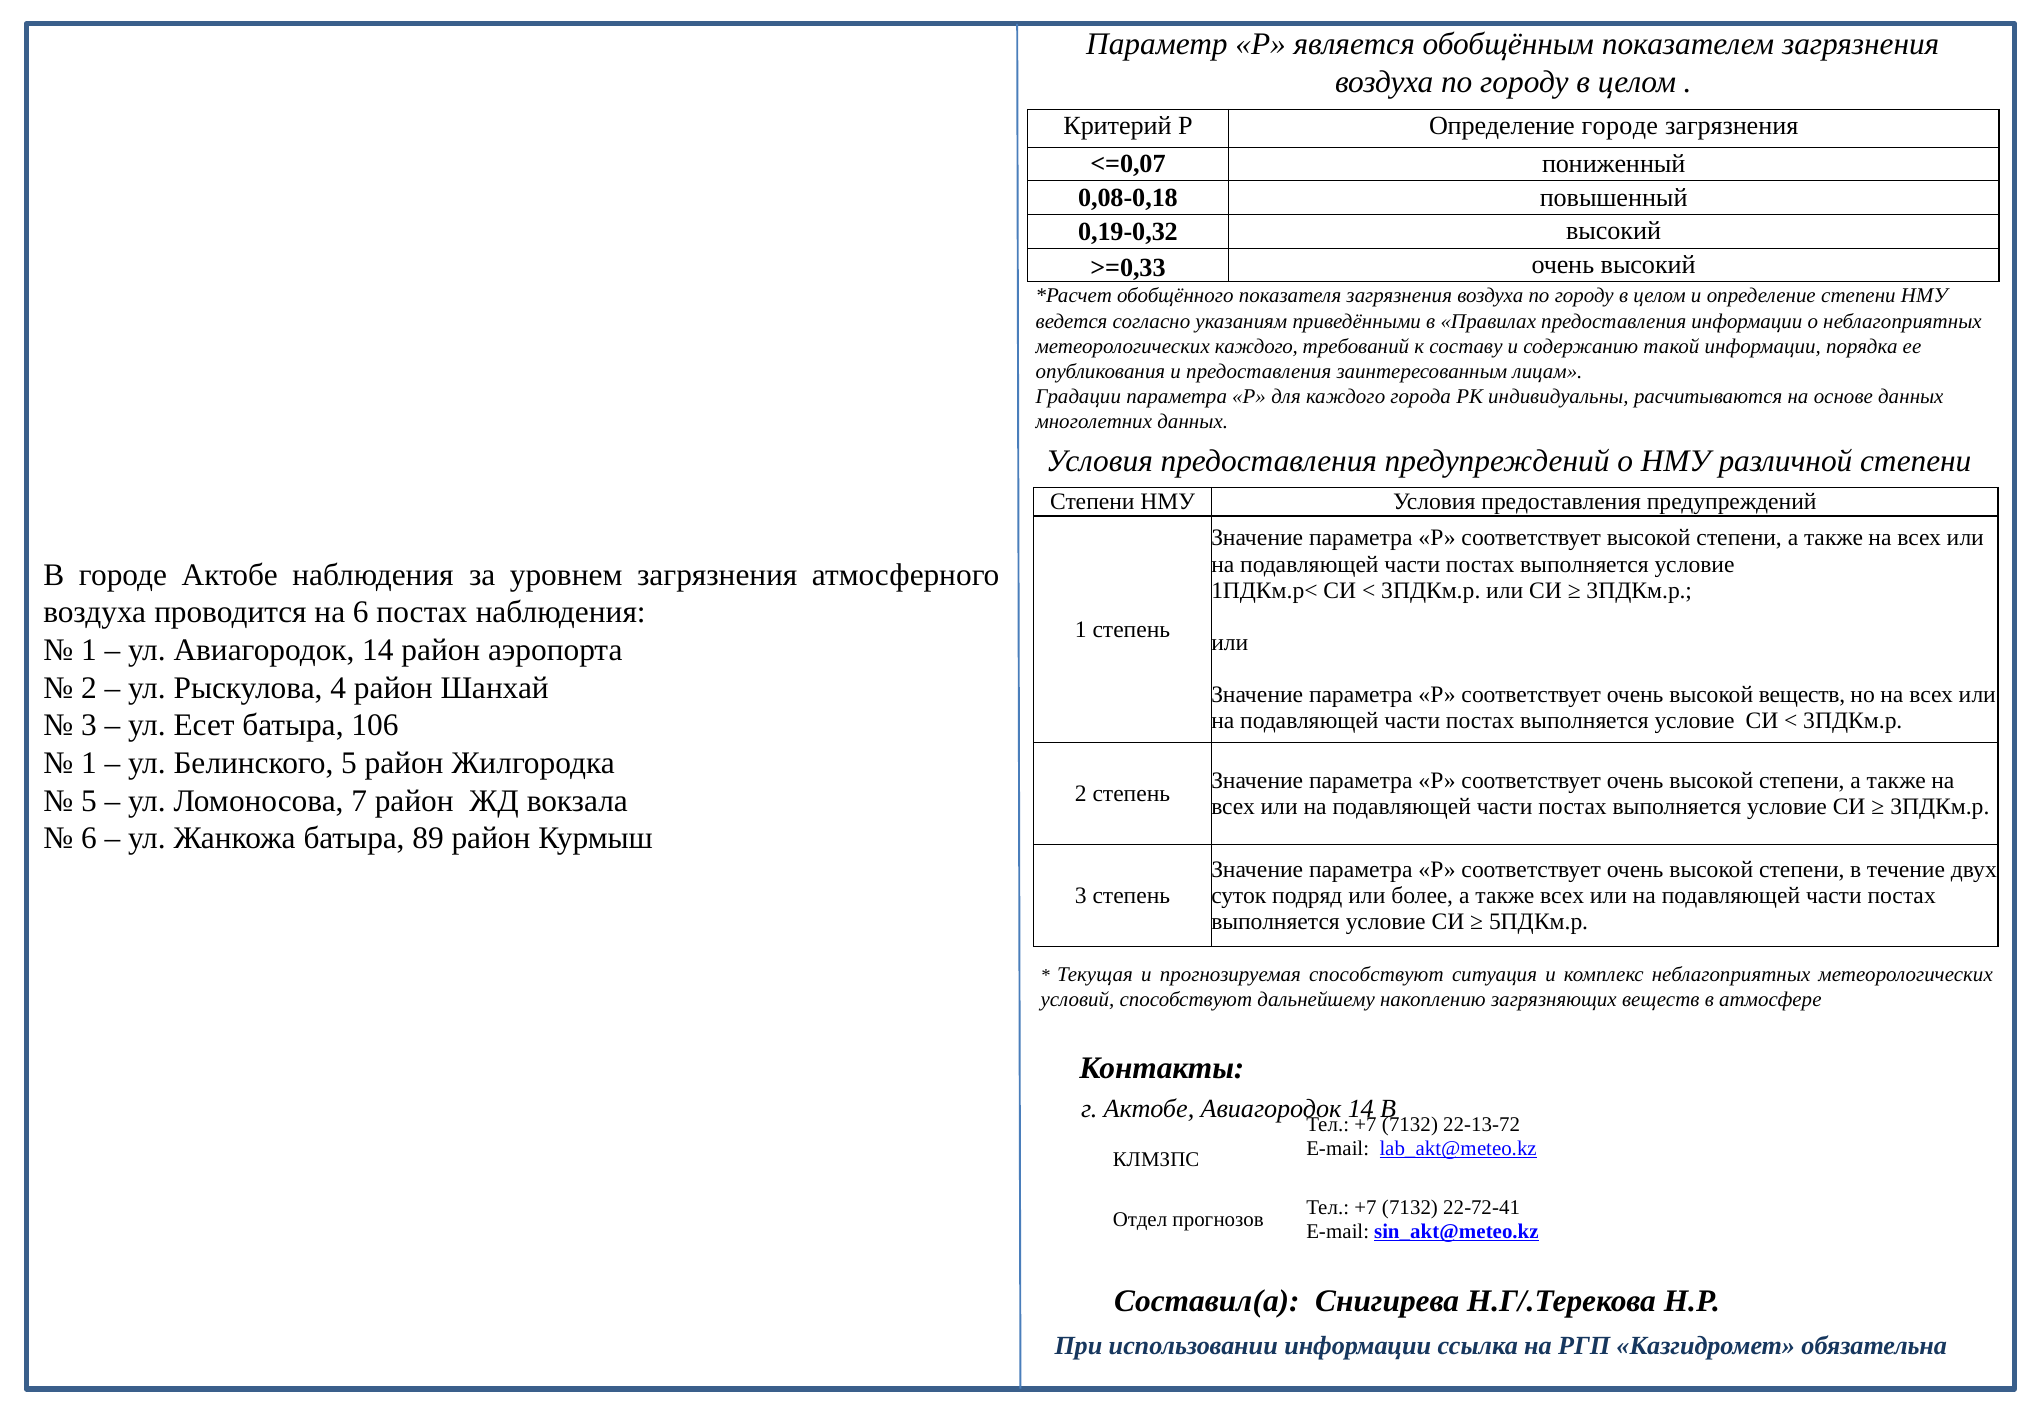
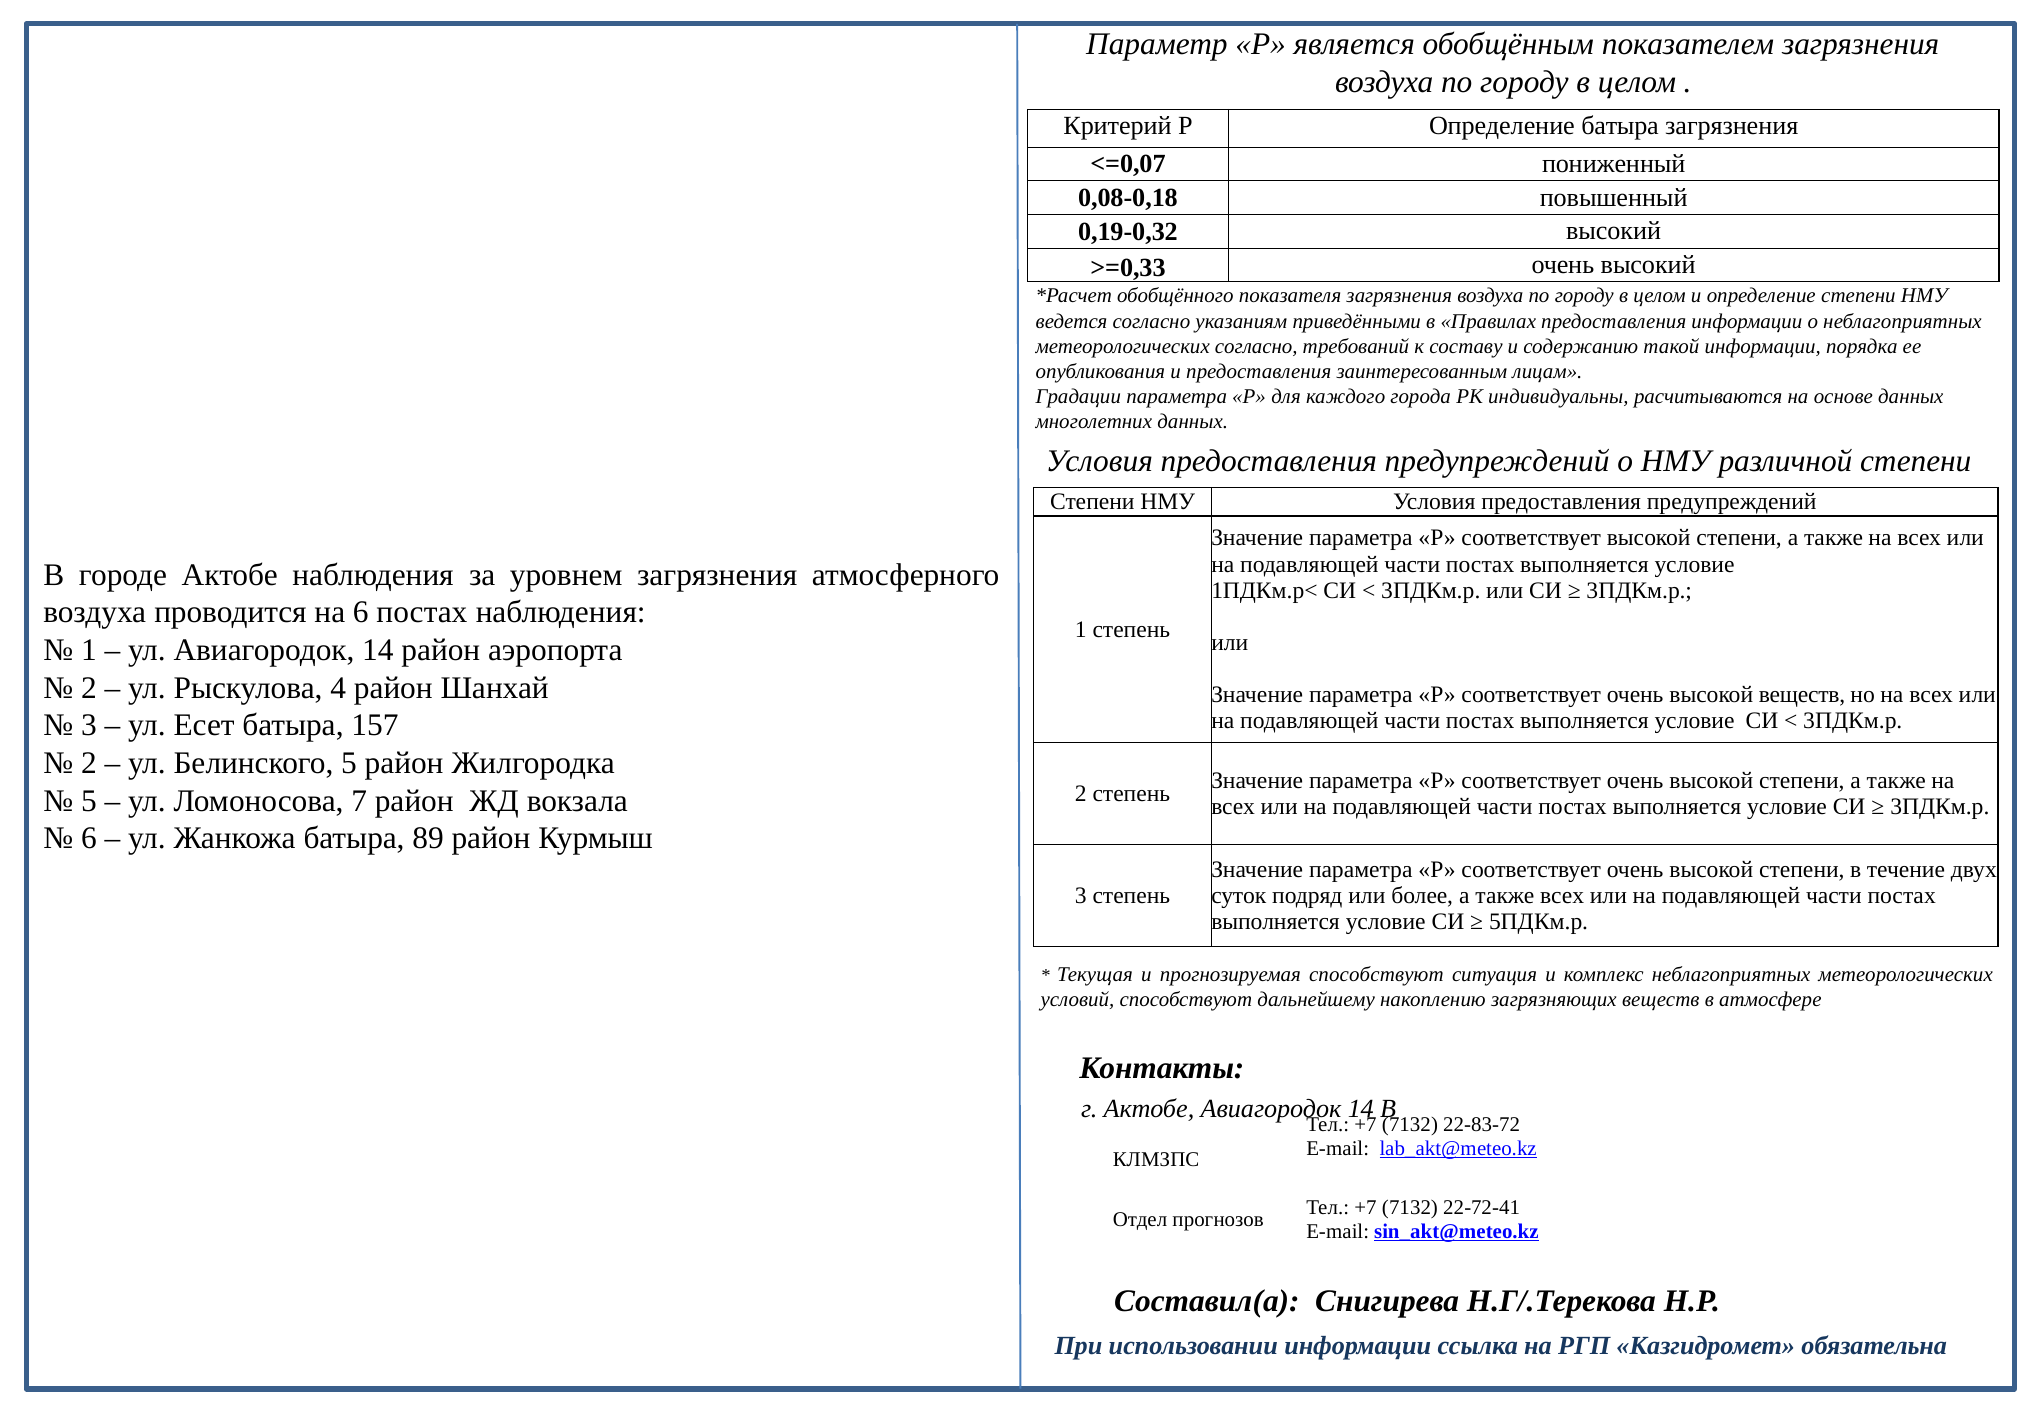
Определение городе: городе -> батыра
метеорологических каждого: каждого -> согласно
106: 106 -> 157
1 at (89, 763): 1 -> 2
22-13-72: 22-13-72 -> 22-83-72
